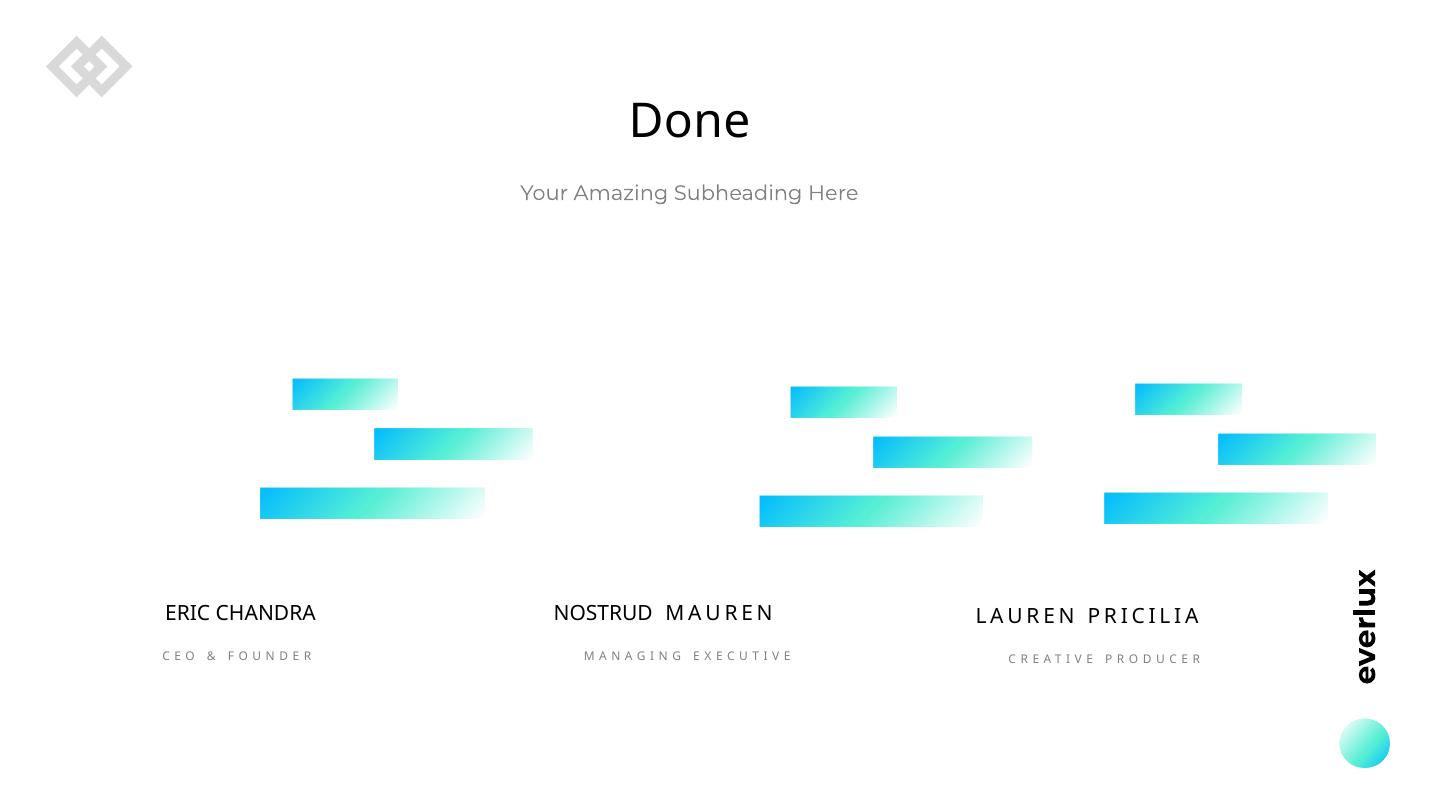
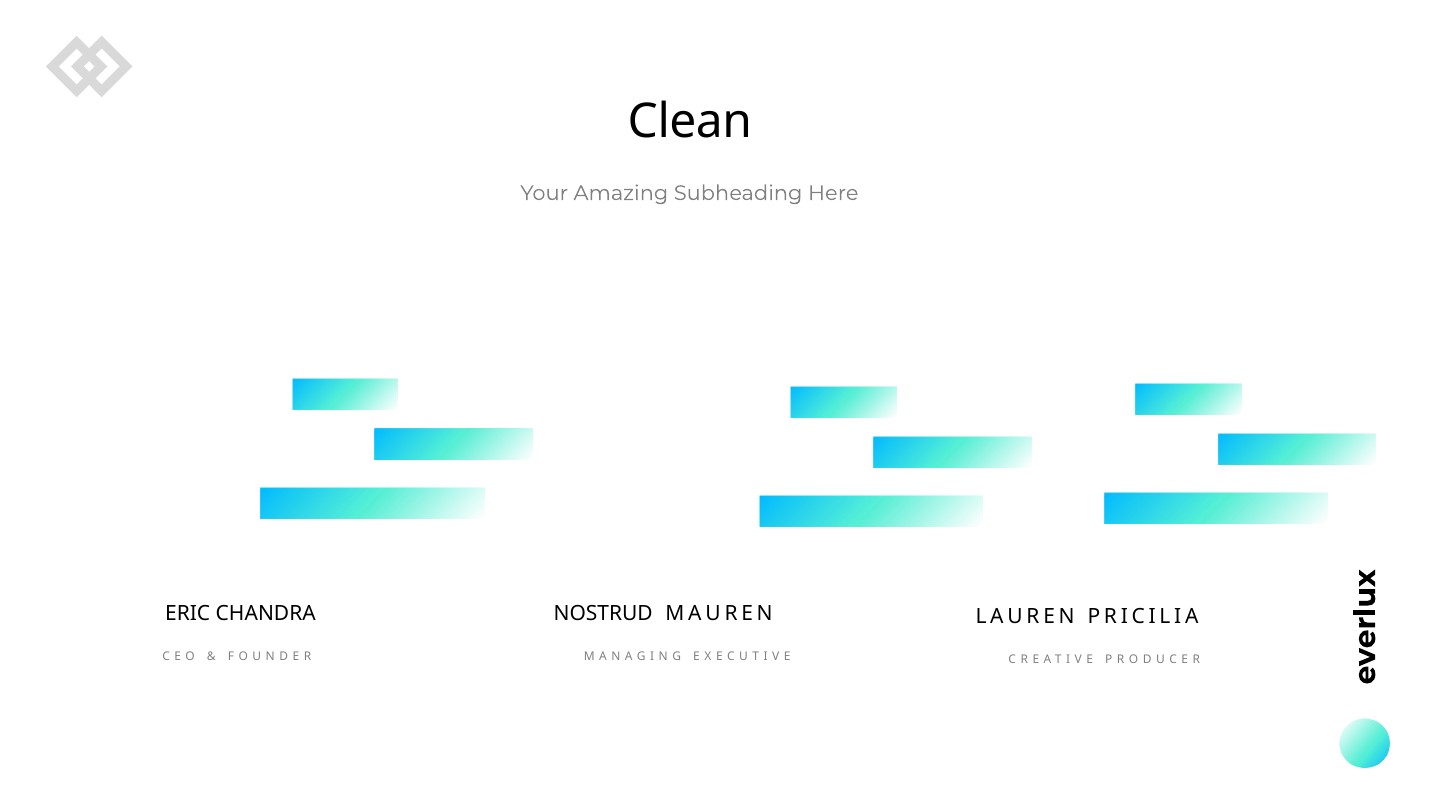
Done: Done -> Clean
